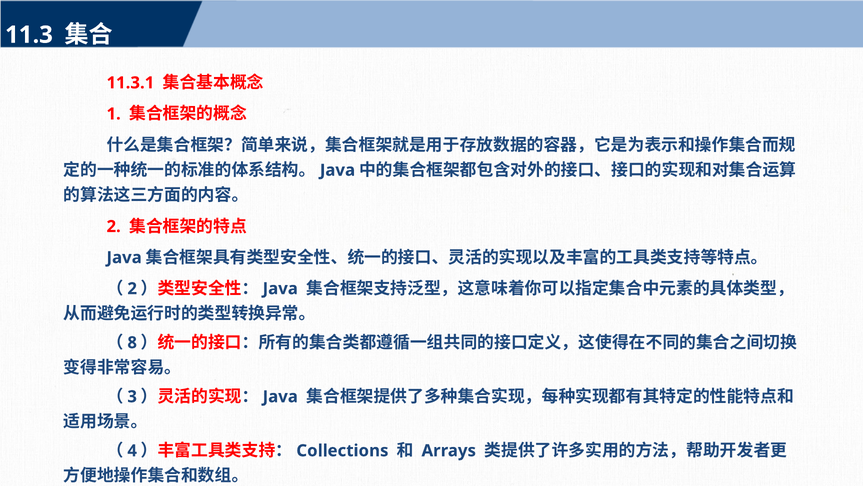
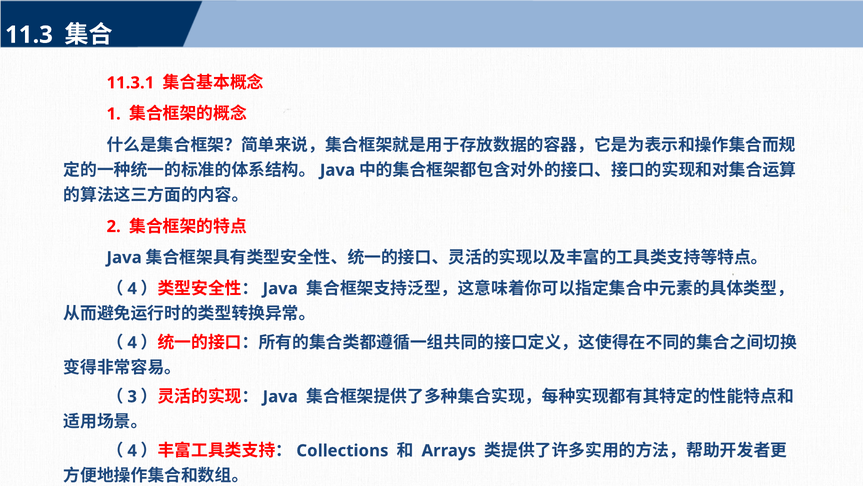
2 at (132, 288): 2 -> 4
8 at (132, 342): 8 -> 4
